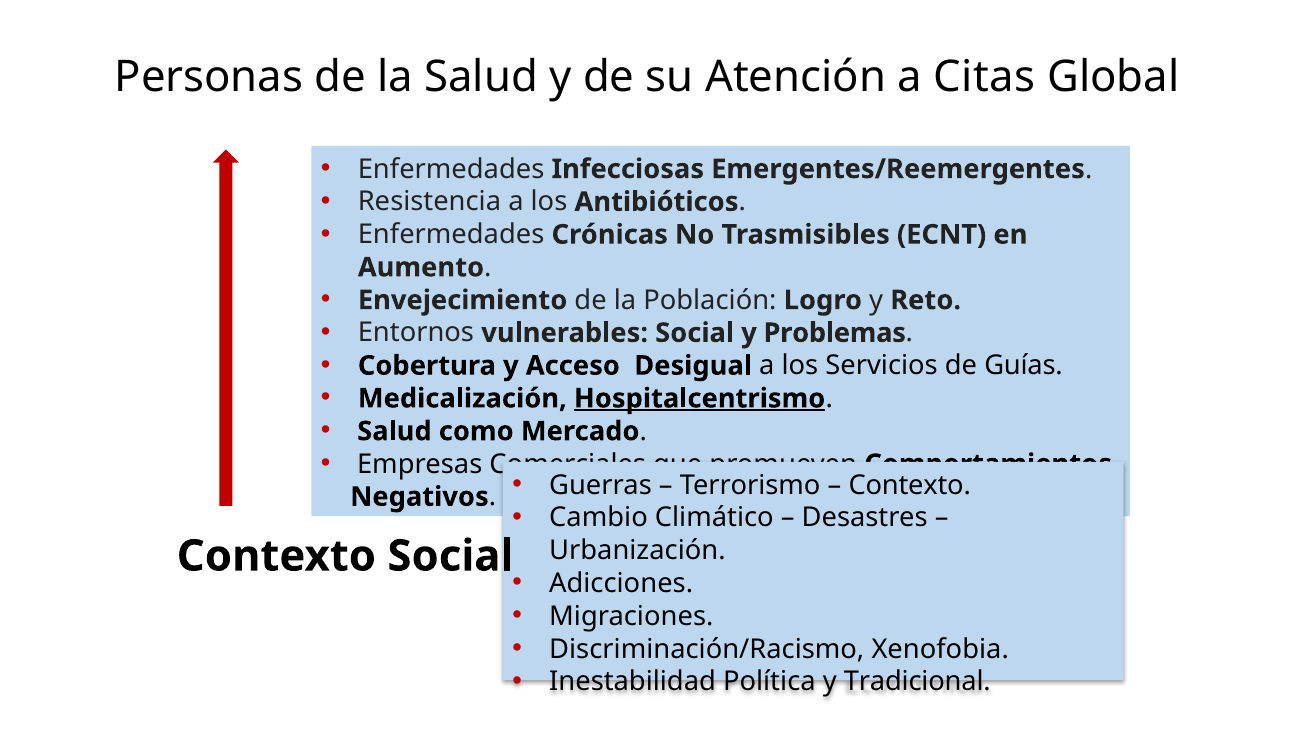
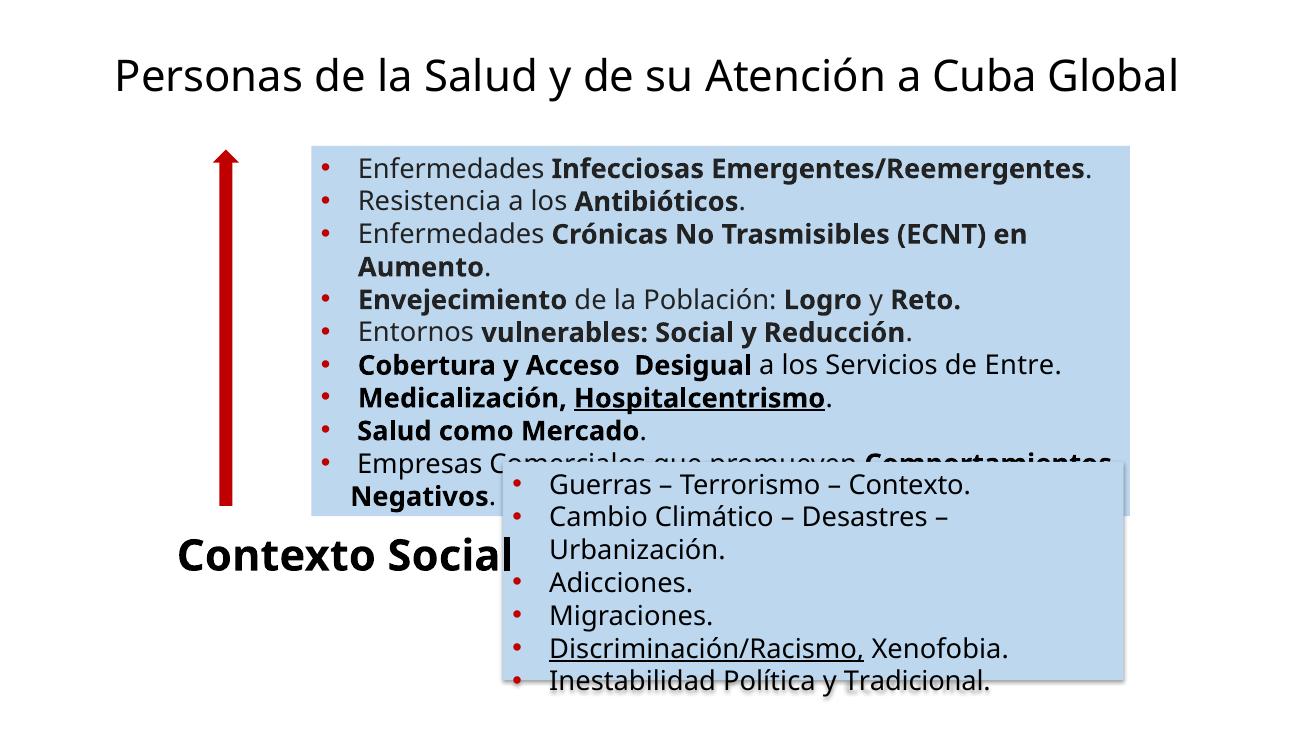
Citas: Citas -> Cuba
Problemas: Problemas -> Reducción
Guías: Guías -> Entre
Discriminación/Racismo underline: none -> present
